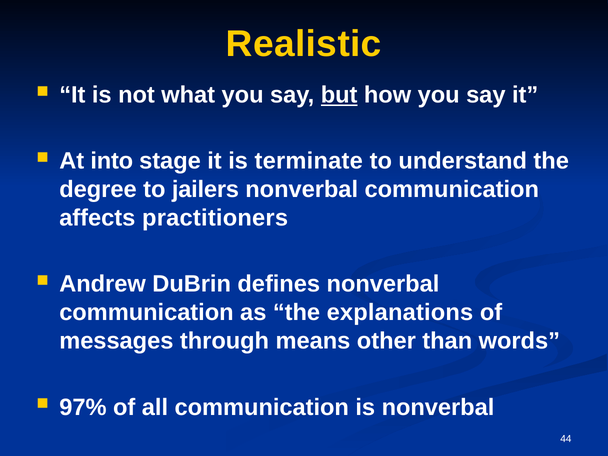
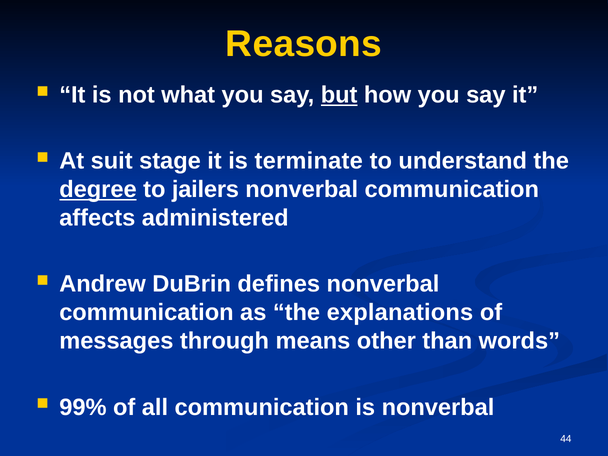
Realistic: Realistic -> Reasons
into: into -> suit
degree underline: none -> present
practitioners: practitioners -> administered
97%: 97% -> 99%
